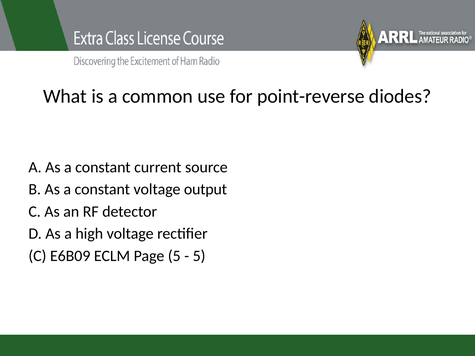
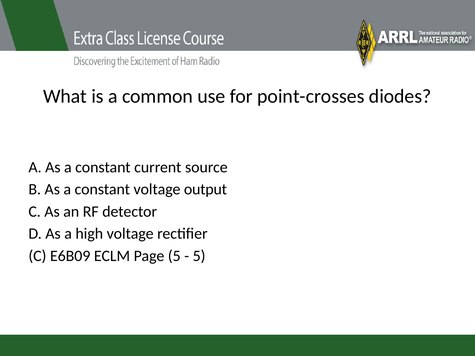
point-reverse: point-reverse -> point-crosses
